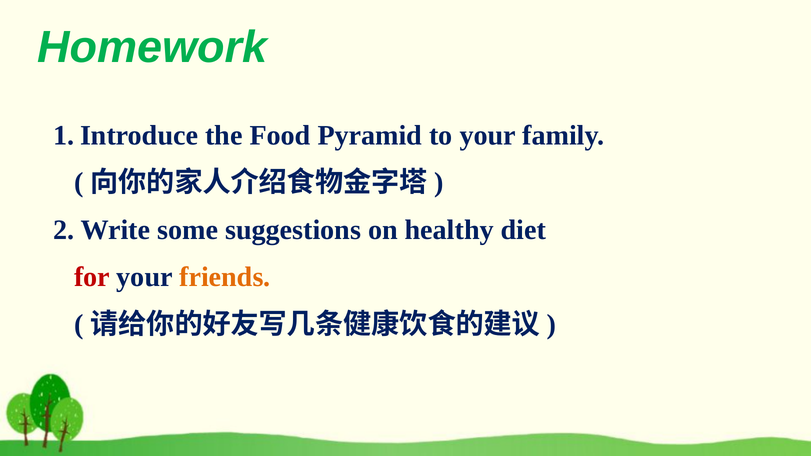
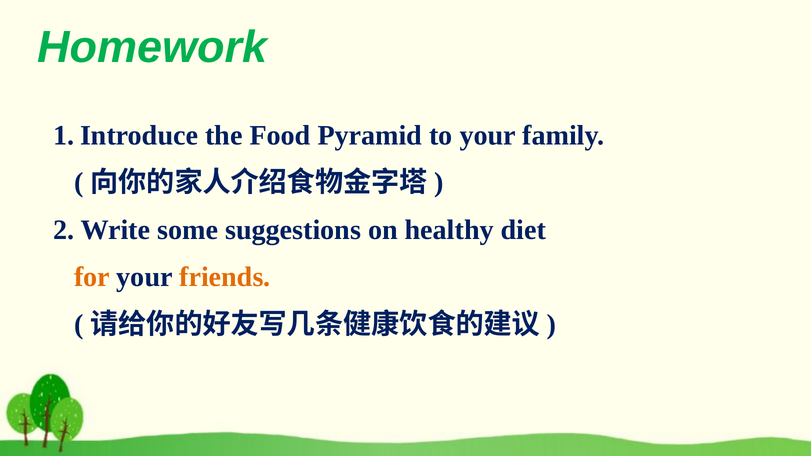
for colour: red -> orange
